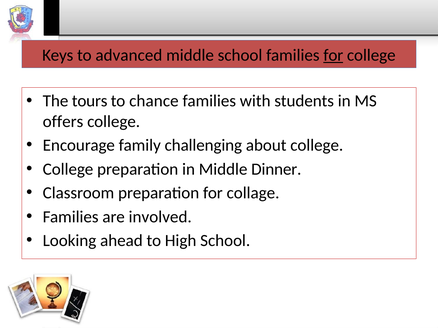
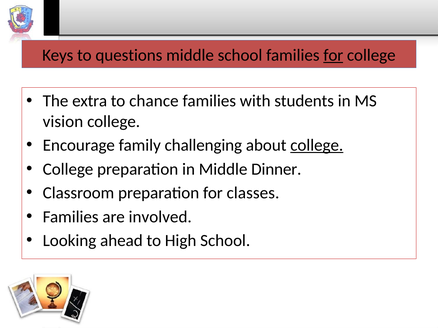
advanced: advanced -> questions
tours: tours -> extra
offers: offers -> vision
college at (317, 146) underline: none -> present
collage: collage -> classes
